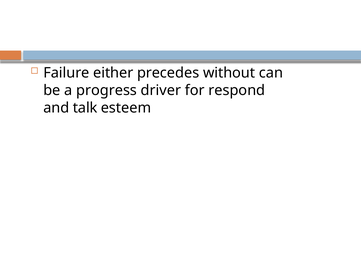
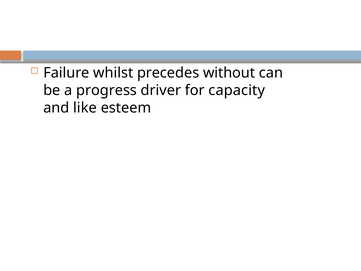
either: either -> whilst
respond: respond -> capacity
talk: talk -> like
